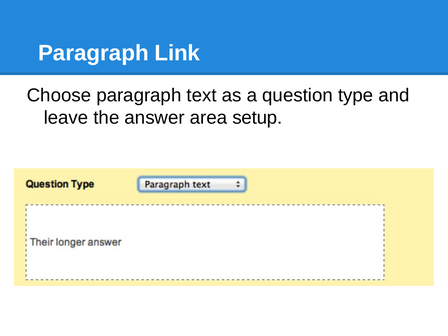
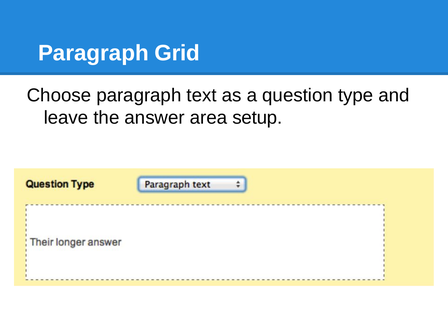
Link: Link -> Grid
